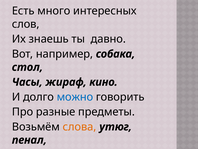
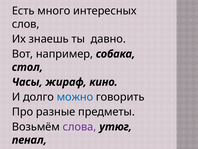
слова colour: orange -> purple
